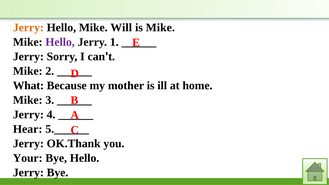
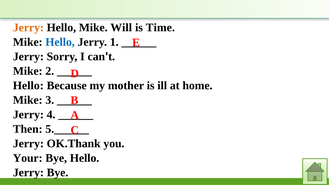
is Mike: Mike -> Time
Hello at (60, 42) colour: purple -> blue
What at (28, 86): What -> Hello
Hear: Hear -> Then
